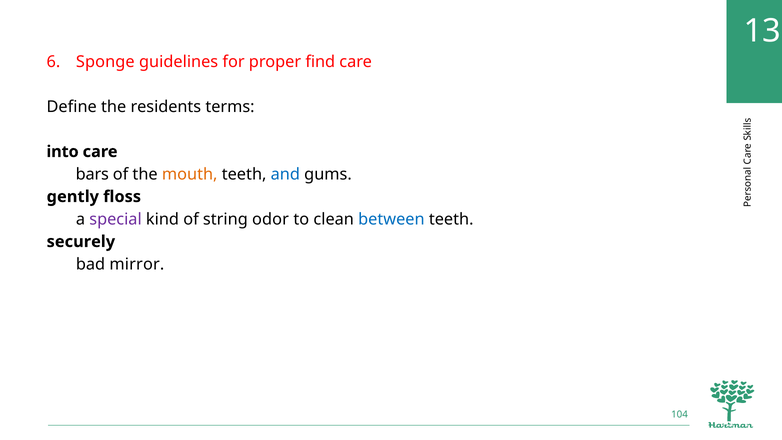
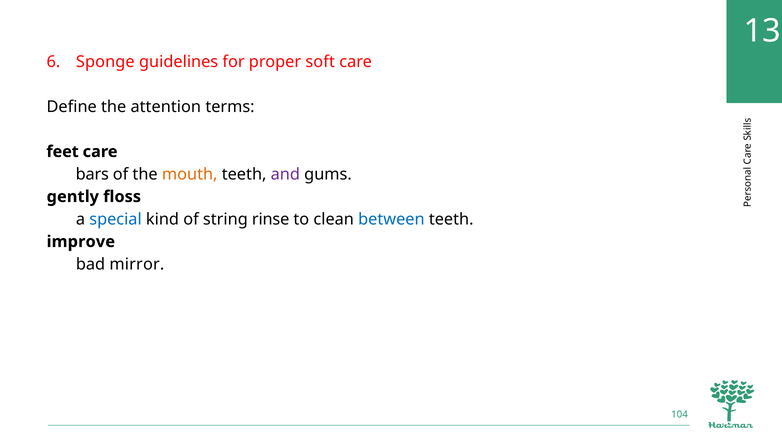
find: find -> soft
residents: residents -> attention
into: into -> feet
and colour: blue -> purple
special colour: purple -> blue
odor: odor -> rinse
securely: securely -> improve
